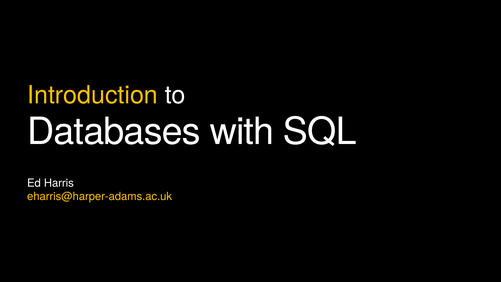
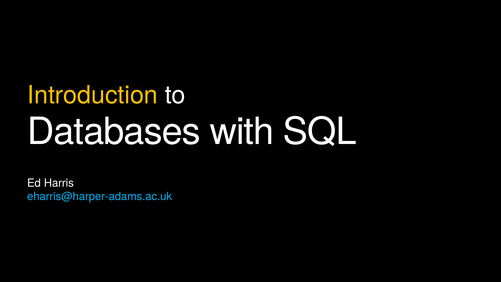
eharris@harper-adams.ac.uk colour: yellow -> light blue
